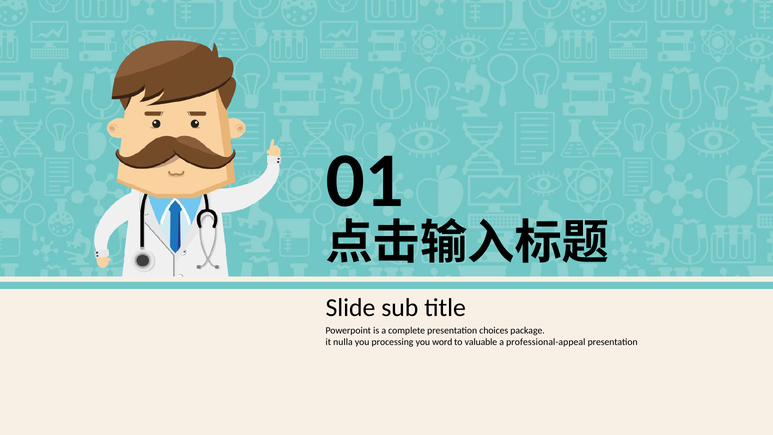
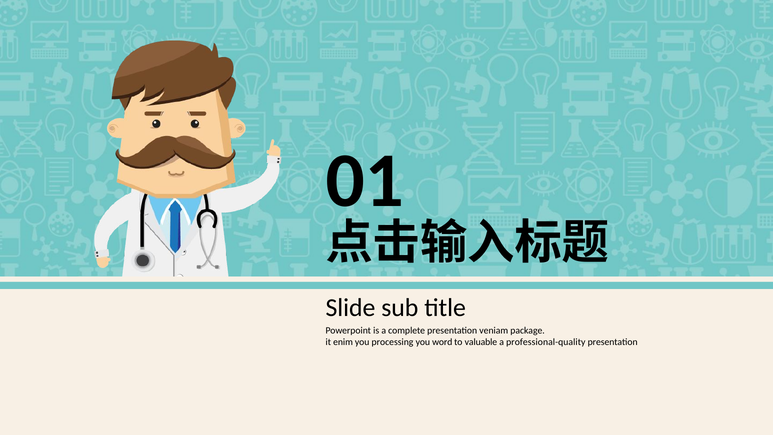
choices: choices -> veniam
nulla: nulla -> enim
professional-appeal: professional-appeal -> professional-quality
